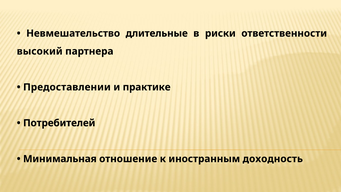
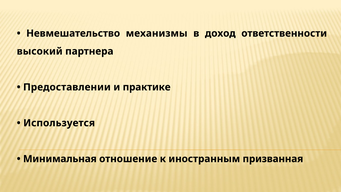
длительные: длительные -> механизмы
риски: риски -> доход
Потребителей: Потребителей -> Используется
доходность: доходность -> призванная
